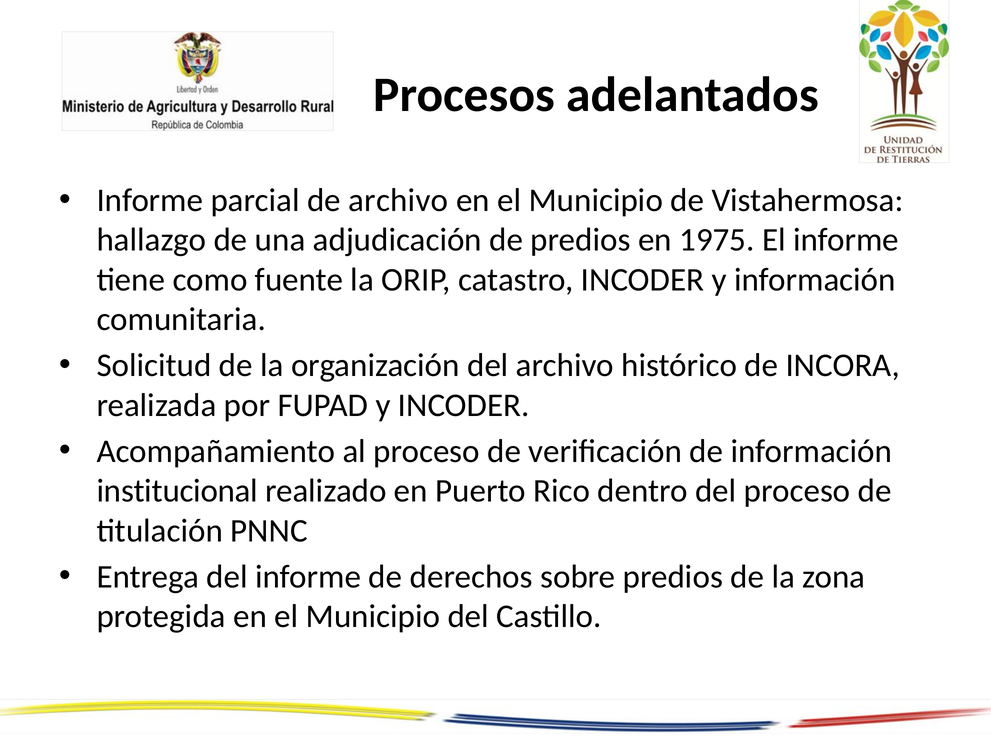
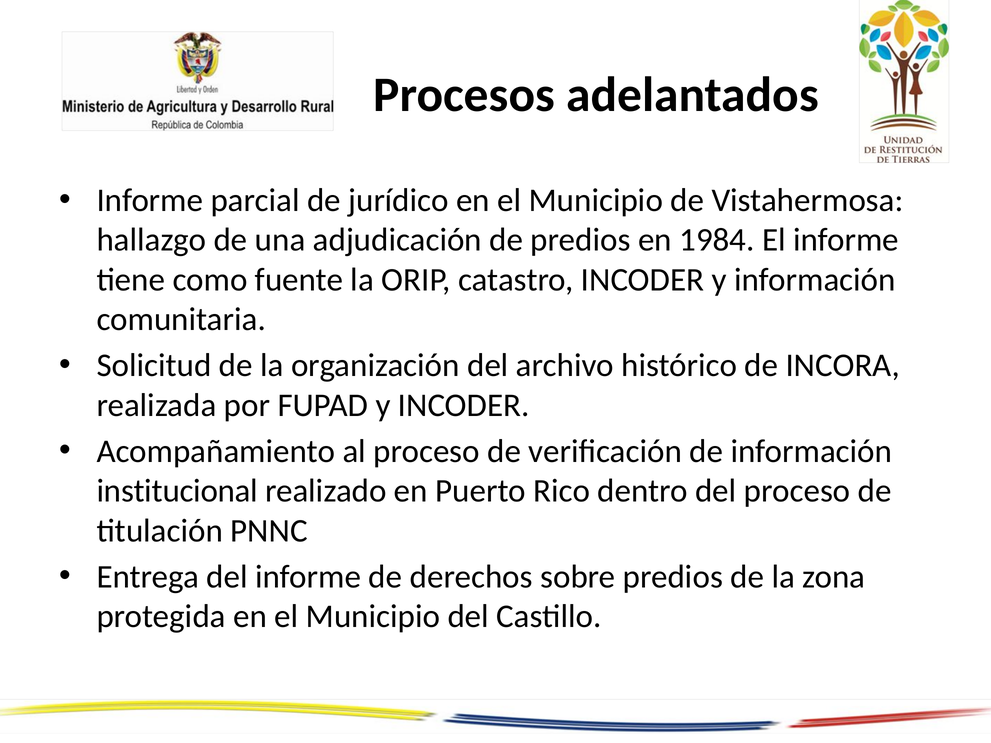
de archivo: archivo -> jurídico
1975: 1975 -> 1984
